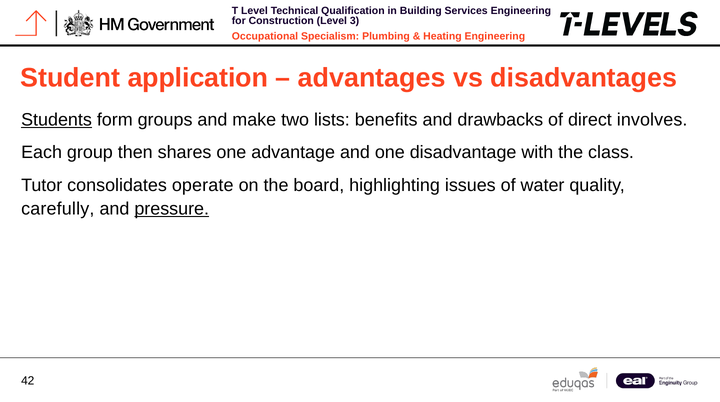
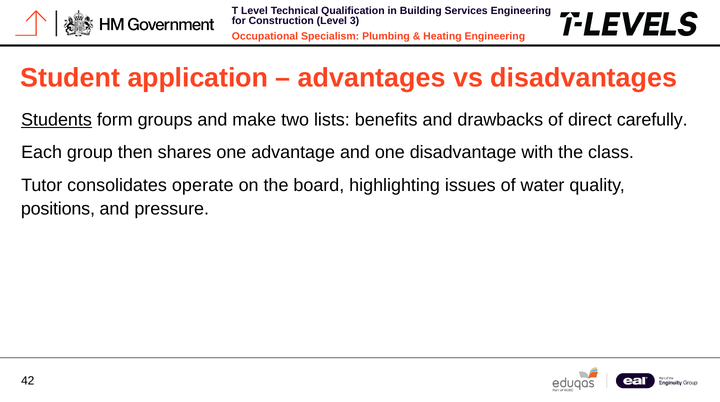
involves: involves -> carefully
carefully: carefully -> positions
pressure underline: present -> none
